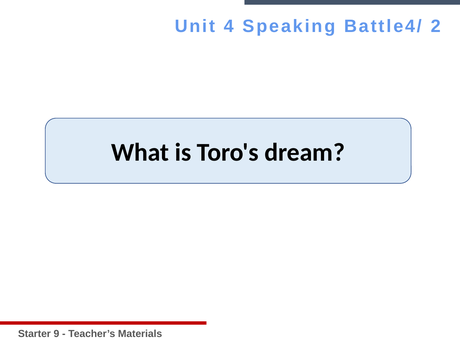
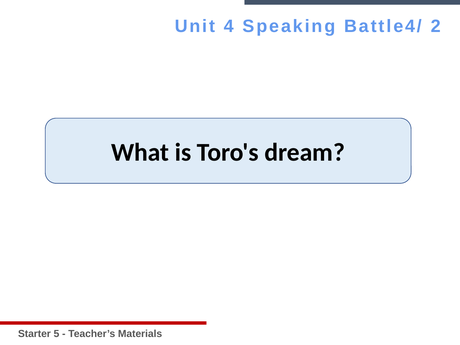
9: 9 -> 5
